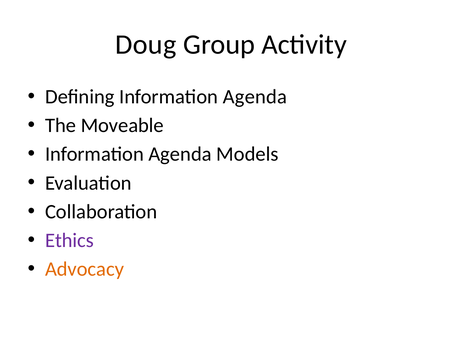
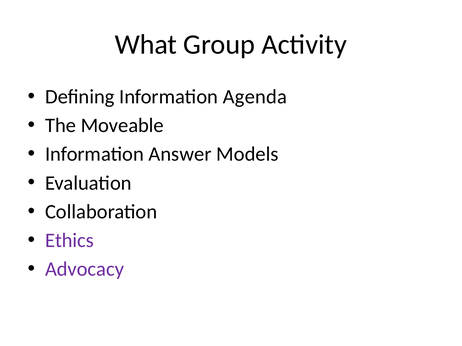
Doug: Doug -> What
Agenda at (180, 154): Agenda -> Answer
Advocacy colour: orange -> purple
